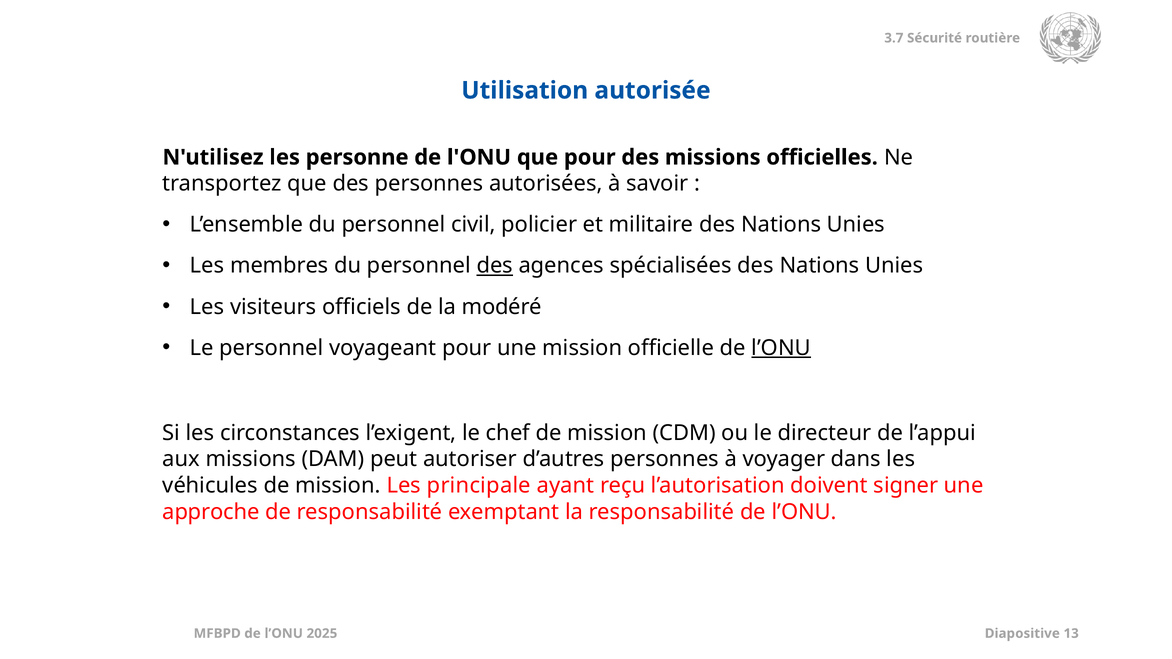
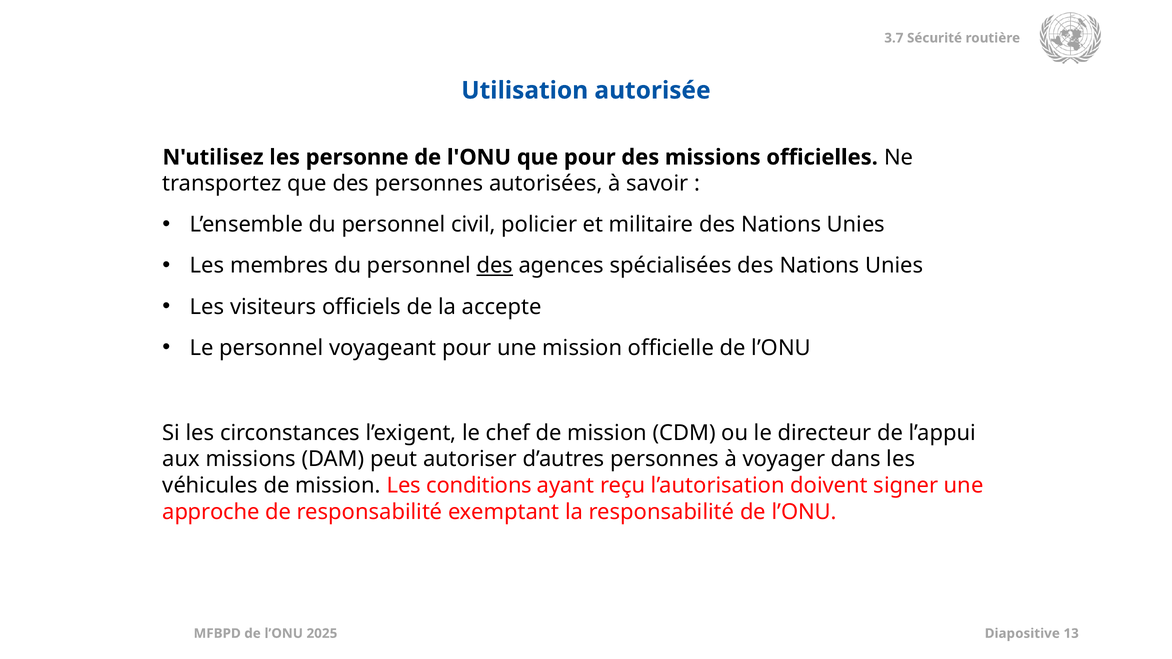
modéré: modéré -> accepte
l’ONU at (781, 348) underline: present -> none
principale: principale -> conditions
